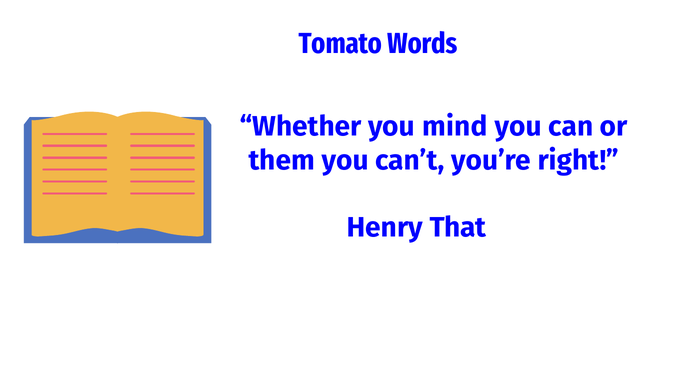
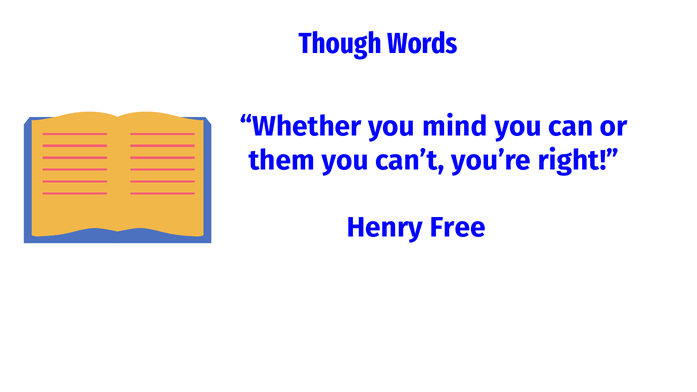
Tomato: Tomato -> Though
That: That -> Free
